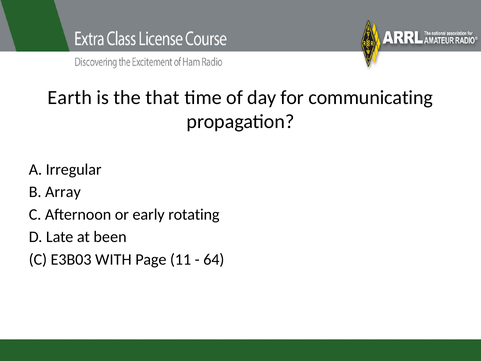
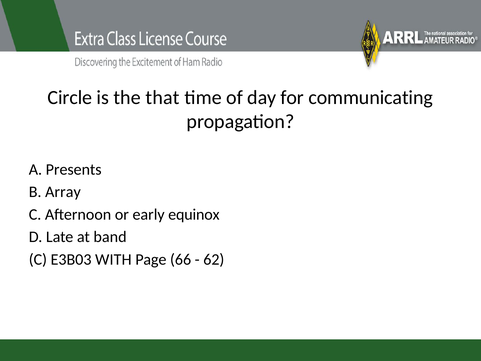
Earth: Earth -> Circle
Irregular: Irregular -> Presents
rotating: rotating -> equinox
been: been -> band
11: 11 -> 66
64: 64 -> 62
